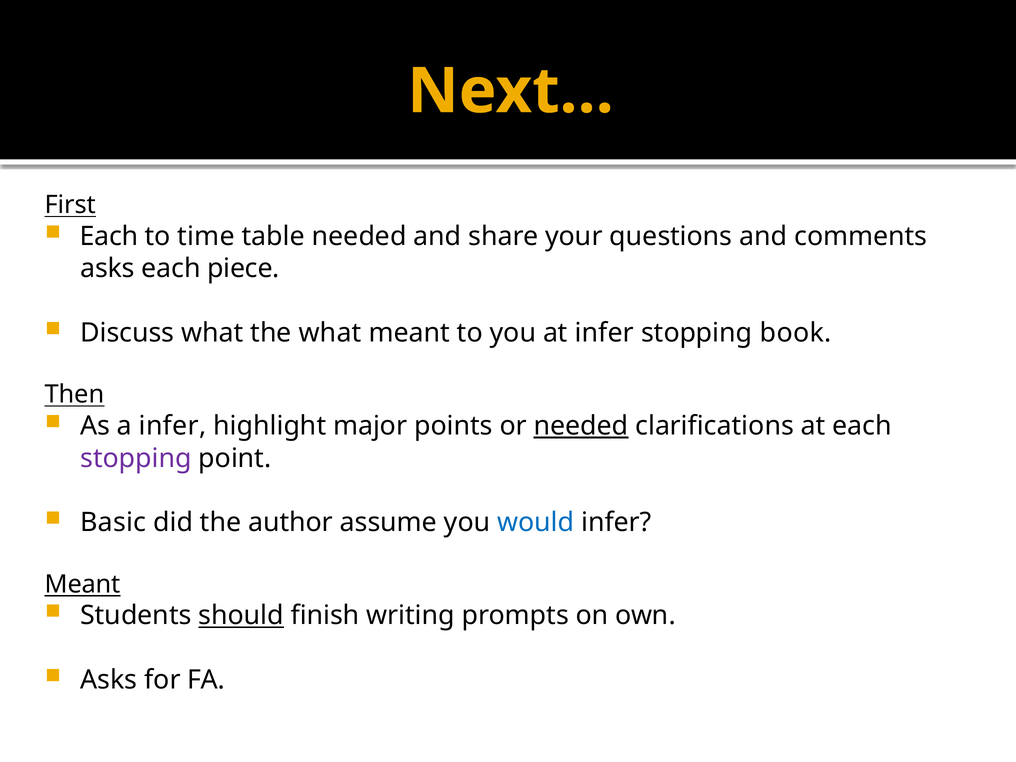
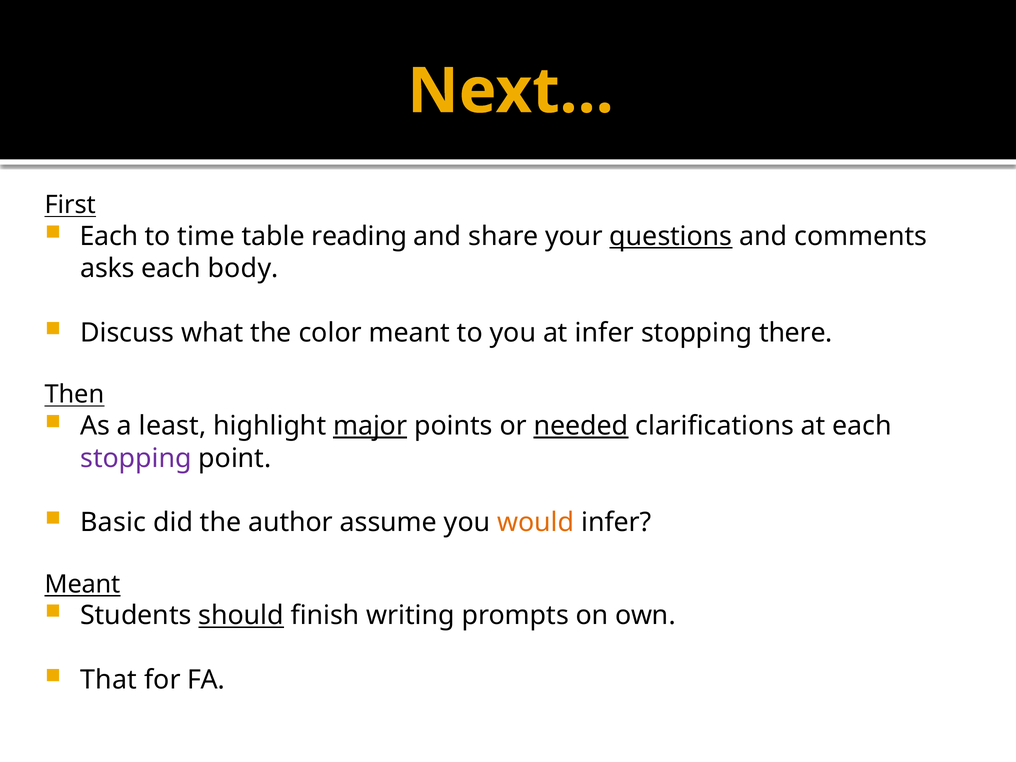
table needed: needed -> reading
questions underline: none -> present
piece: piece -> body
the what: what -> color
book: book -> there
a infer: infer -> least
major underline: none -> present
would colour: blue -> orange
Asks at (109, 680): Asks -> That
